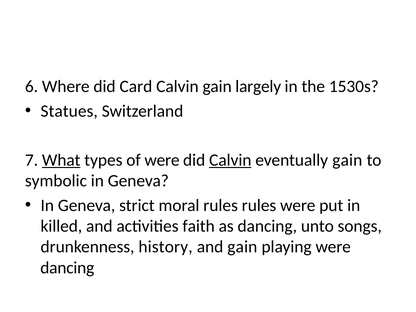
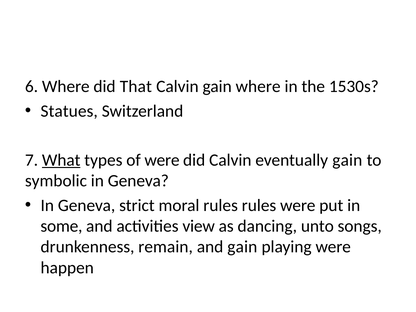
Card: Card -> That
gain largely: largely -> where
Calvin at (230, 160) underline: present -> none
killed: killed -> some
faith: faith -> view
history: history -> remain
dancing at (67, 268): dancing -> happen
